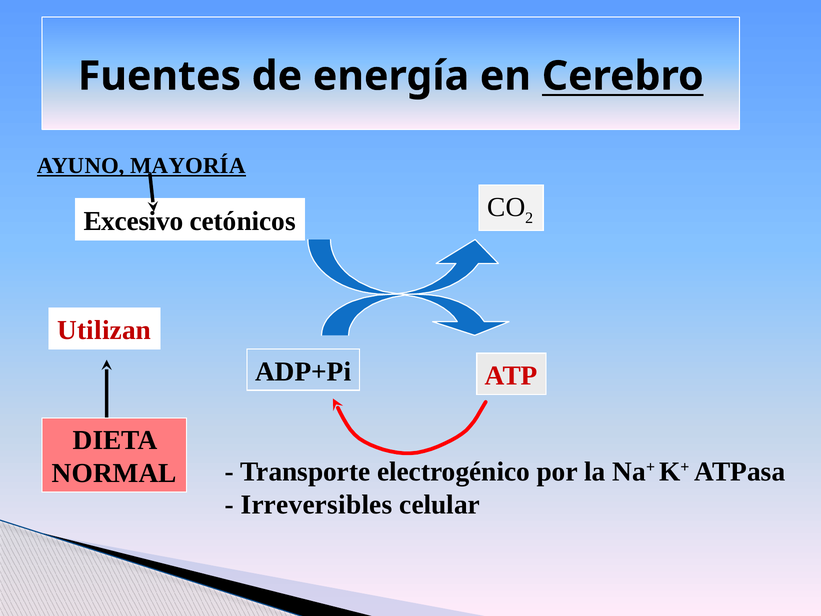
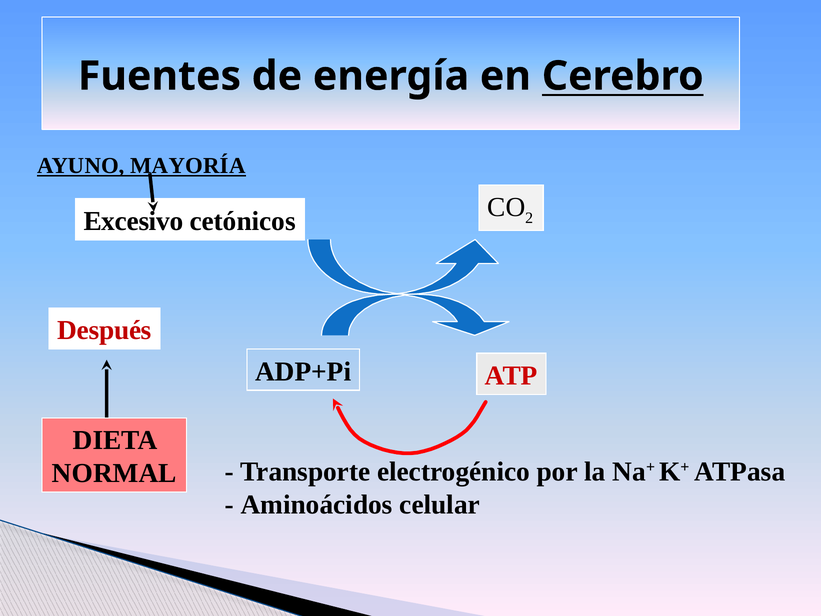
Utilizan: Utilizan -> Después
Irreversibles: Irreversibles -> Aminoácidos
